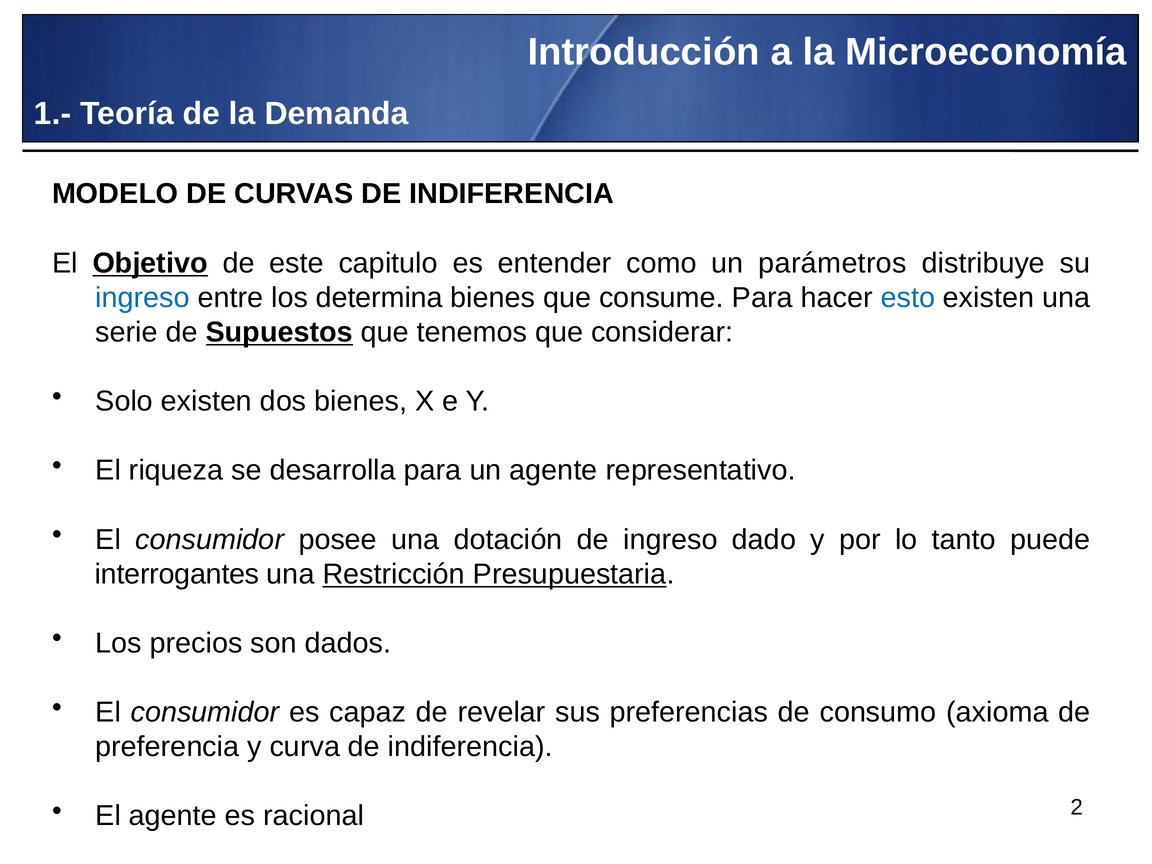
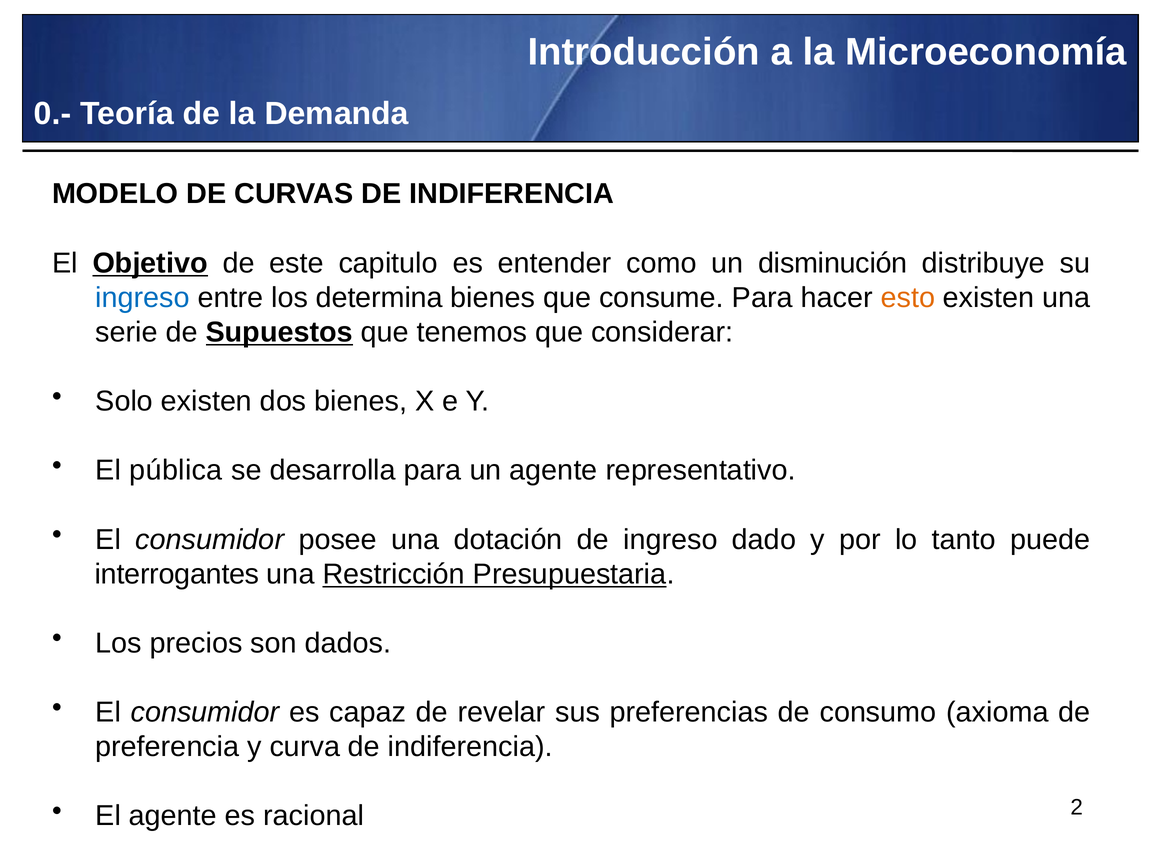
1.-: 1.- -> 0.-
parámetros: parámetros -> disminución
esto colour: blue -> orange
riqueza: riqueza -> pública
